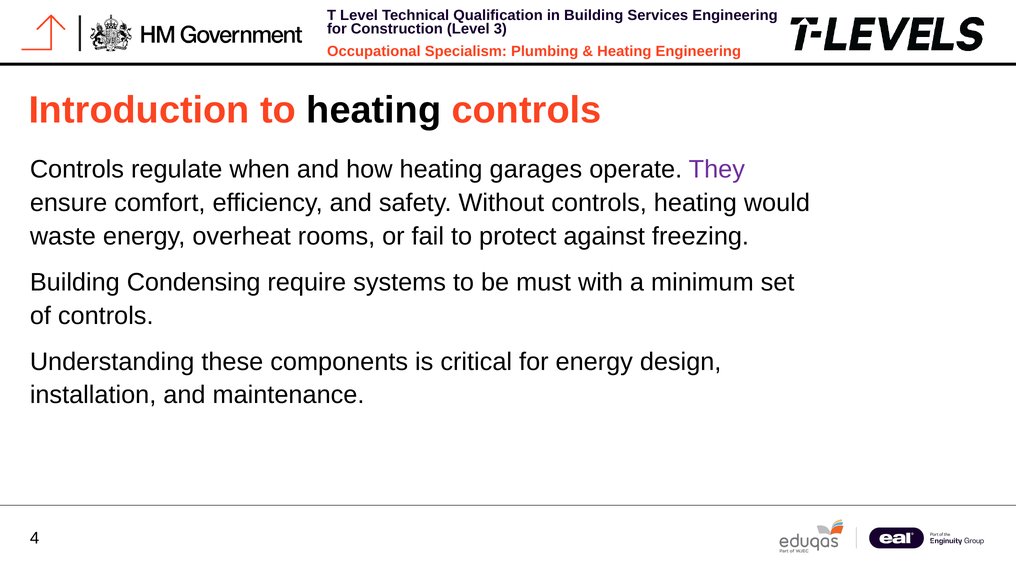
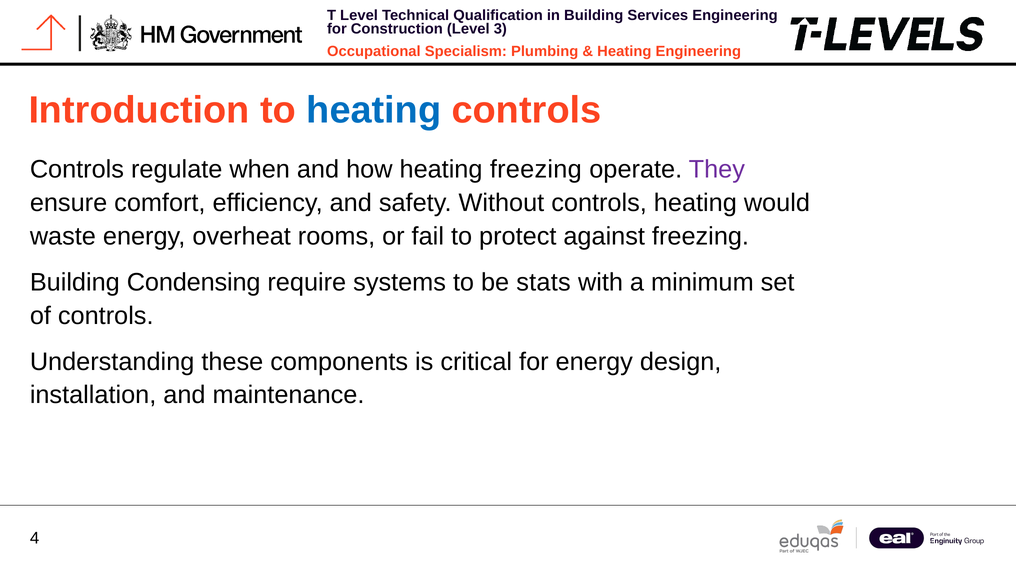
heating at (374, 110) colour: black -> blue
heating garages: garages -> freezing
must: must -> stats
